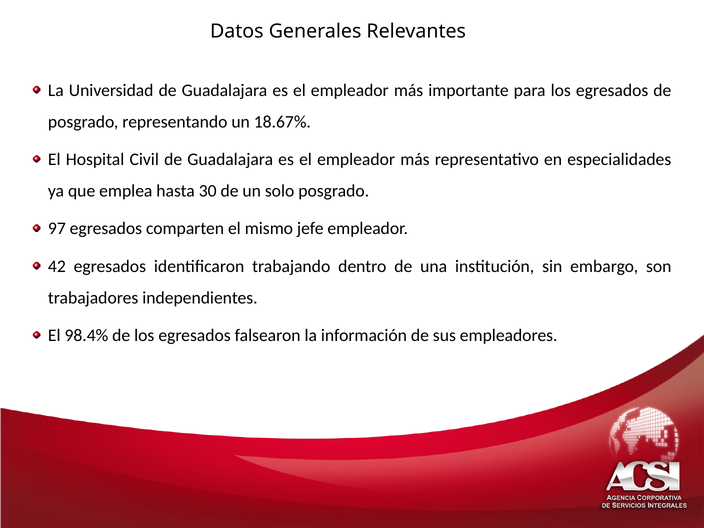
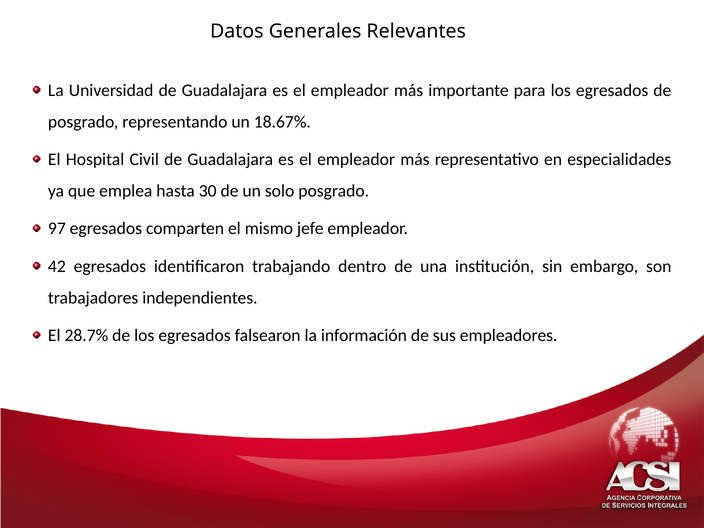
98.4%: 98.4% -> 28.7%
